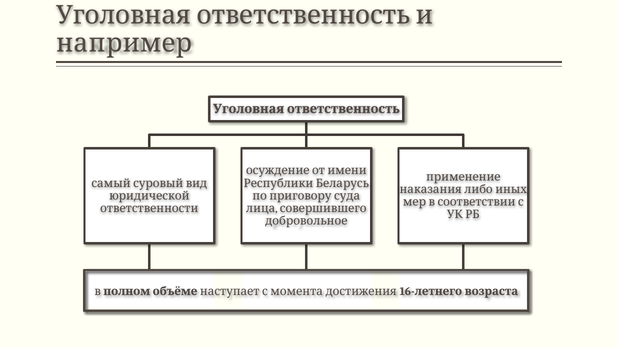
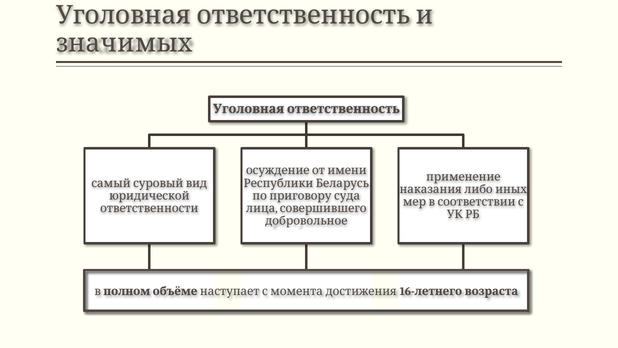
например: например -> значимых
